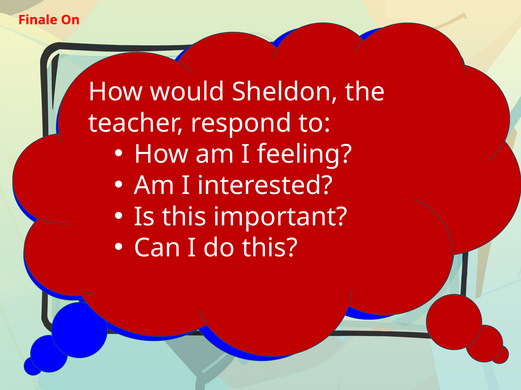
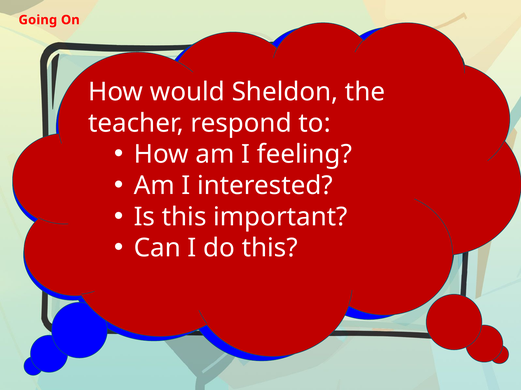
Finale: Finale -> Going
